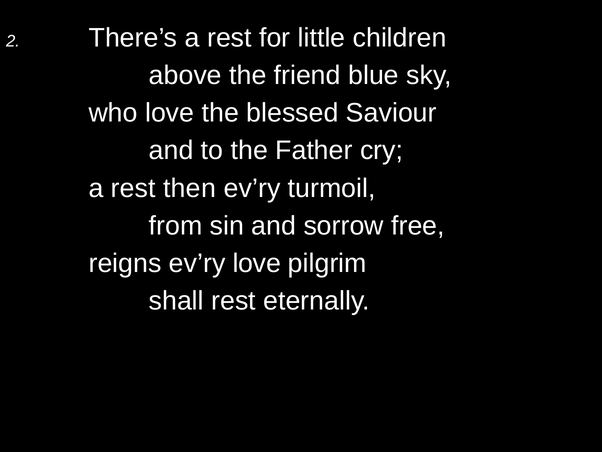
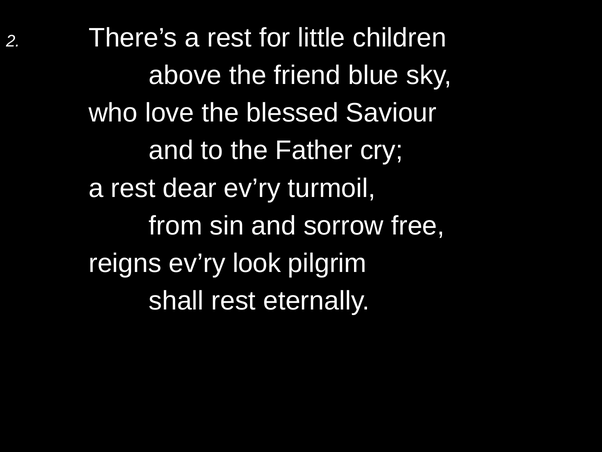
then: then -> dear
ev’ry love: love -> look
